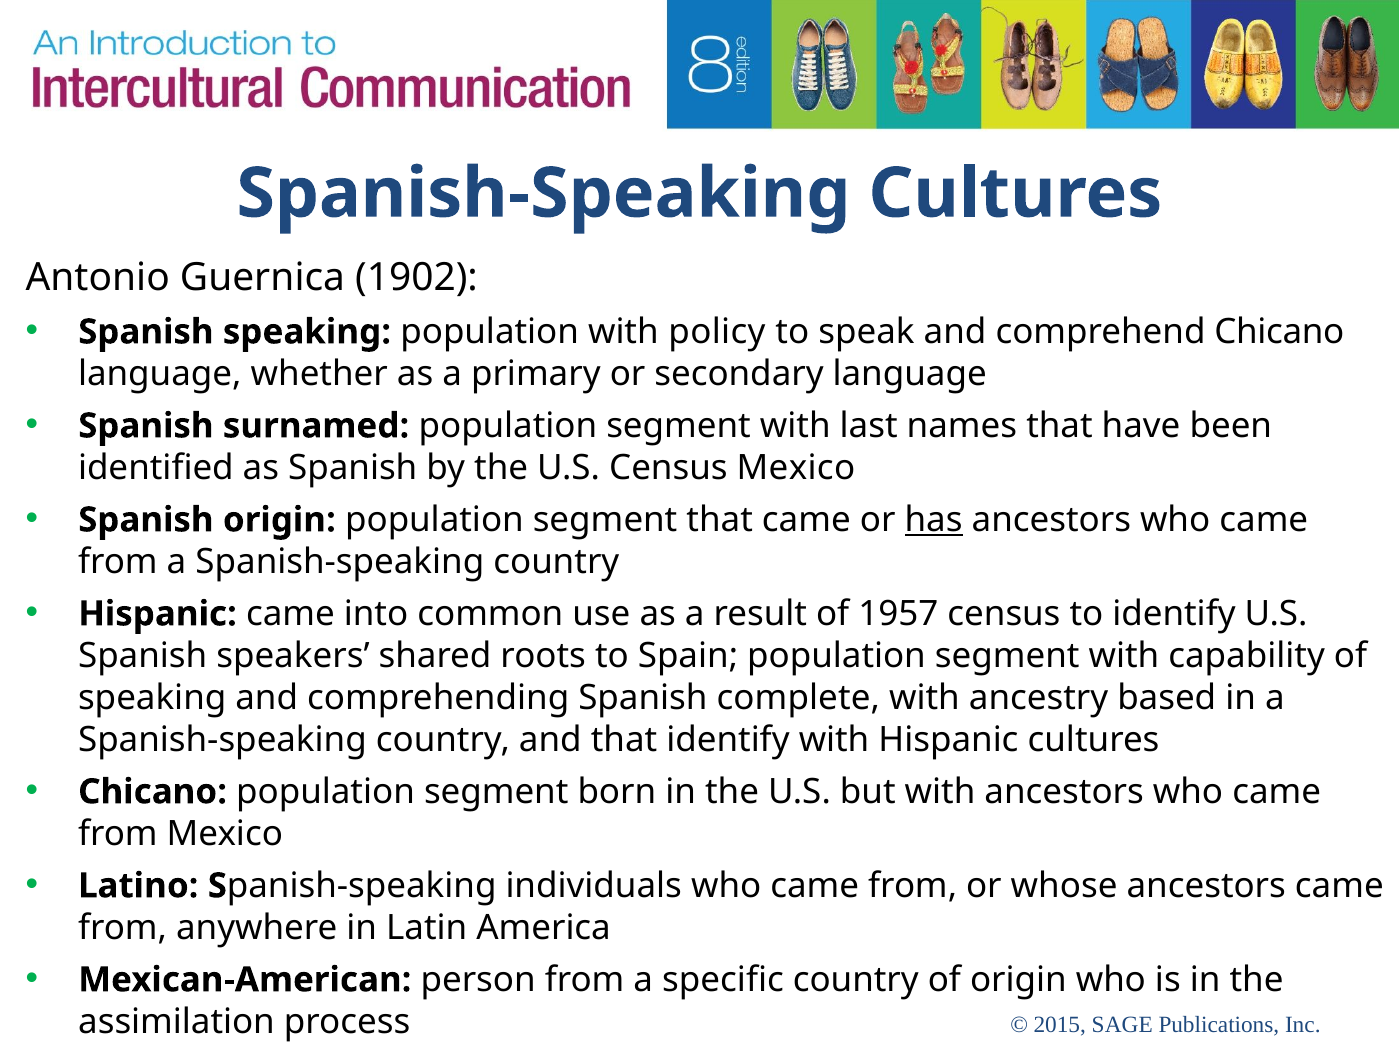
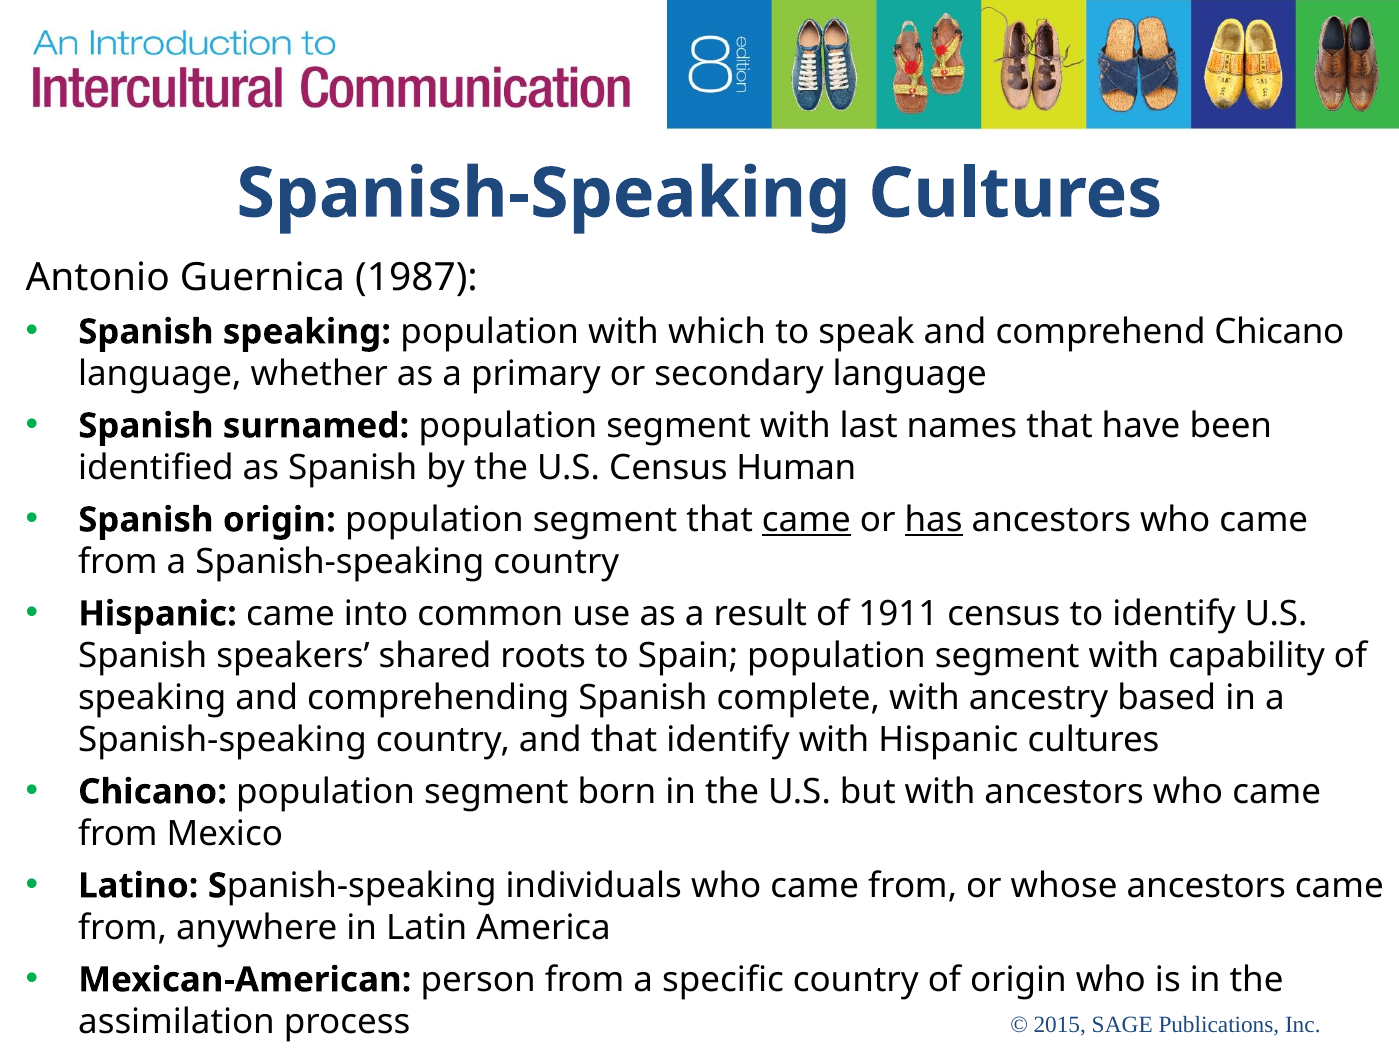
1902: 1902 -> 1987
policy: policy -> which
Census Mexico: Mexico -> Human
came at (806, 520) underline: none -> present
1957: 1957 -> 1911
